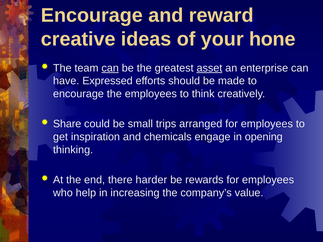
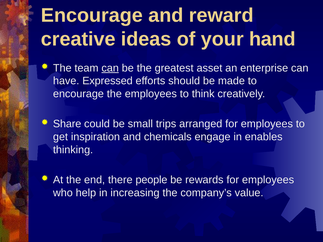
hone: hone -> hand
asset underline: present -> none
opening: opening -> enables
harder: harder -> people
